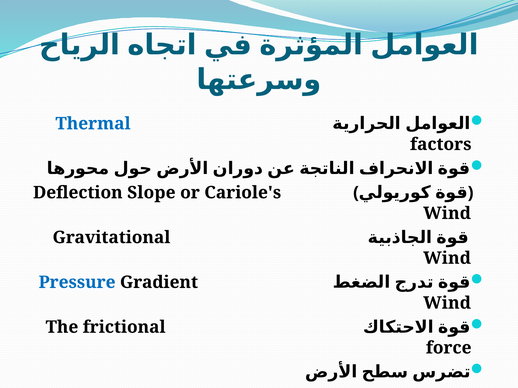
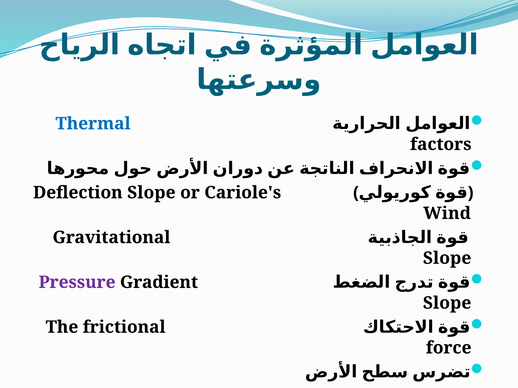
Wind at (447, 258): Wind -> Slope
Pressure colour: blue -> purple
Wind at (447, 303): Wind -> Slope
